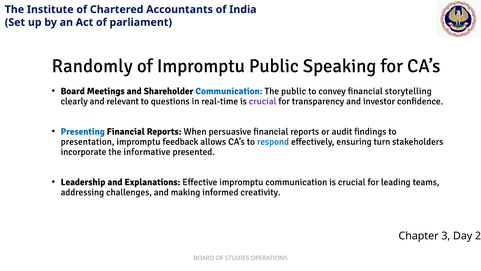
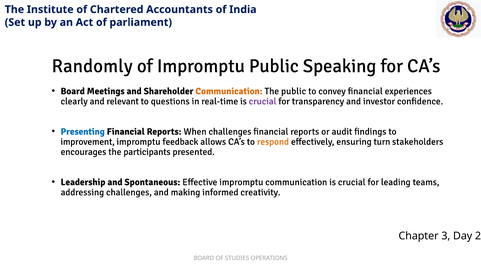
Communication at (229, 91) colour: blue -> orange
storytelling: storytelling -> experiences
When persuasive: persuasive -> challenges
presentation: presentation -> improvement
respond colour: blue -> orange
incorporate: incorporate -> encourages
informative: informative -> participants
Explanations: Explanations -> Spontaneous
